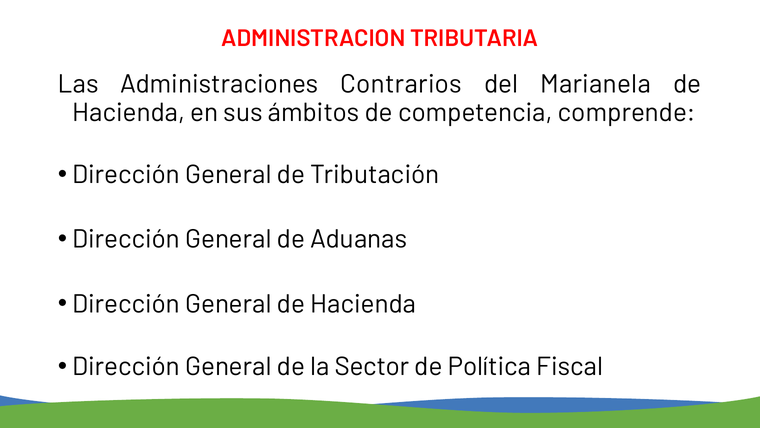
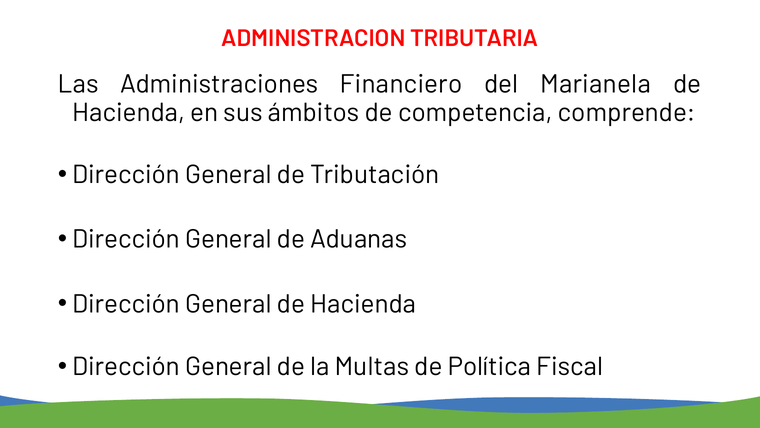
Contrarios: Contrarios -> Financiero
Sector: Sector -> Multas
